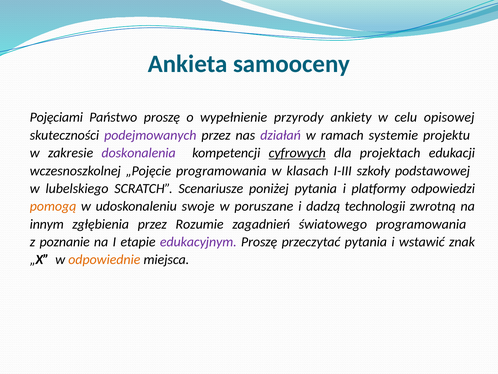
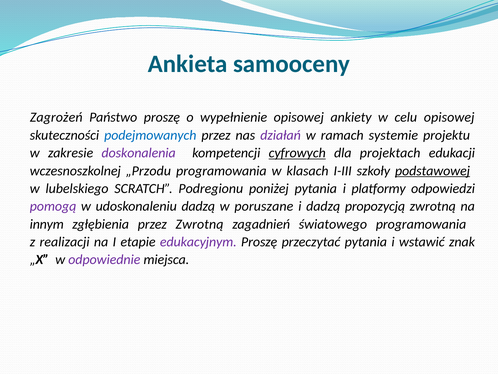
Pojęciami: Pojęciami -> Zagrożeń
wypełnienie przyrody: przyrody -> opisowej
podejmowanych colour: purple -> blue
„Pojęcie: „Pojęcie -> „Przodu
podstawowej underline: none -> present
Scenariusze: Scenariusze -> Podregionu
pomogą colour: orange -> purple
udoskonaleniu swoje: swoje -> dadzą
technologii: technologii -> propozycją
przez Rozumie: Rozumie -> Zwrotną
poznanie: poznanie -> realizacji
odpowiednie colour: orange -> purple
